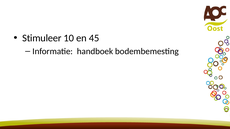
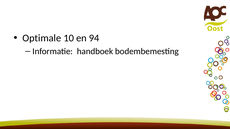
Stimuleer: Stimuleer -> Optimale
45: 45 -> 94
